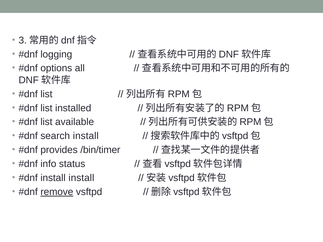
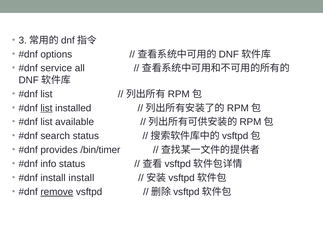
logging: logging -> options
options: options -> service
list at (46, 108) underline: none -> present
search install: install -> status
